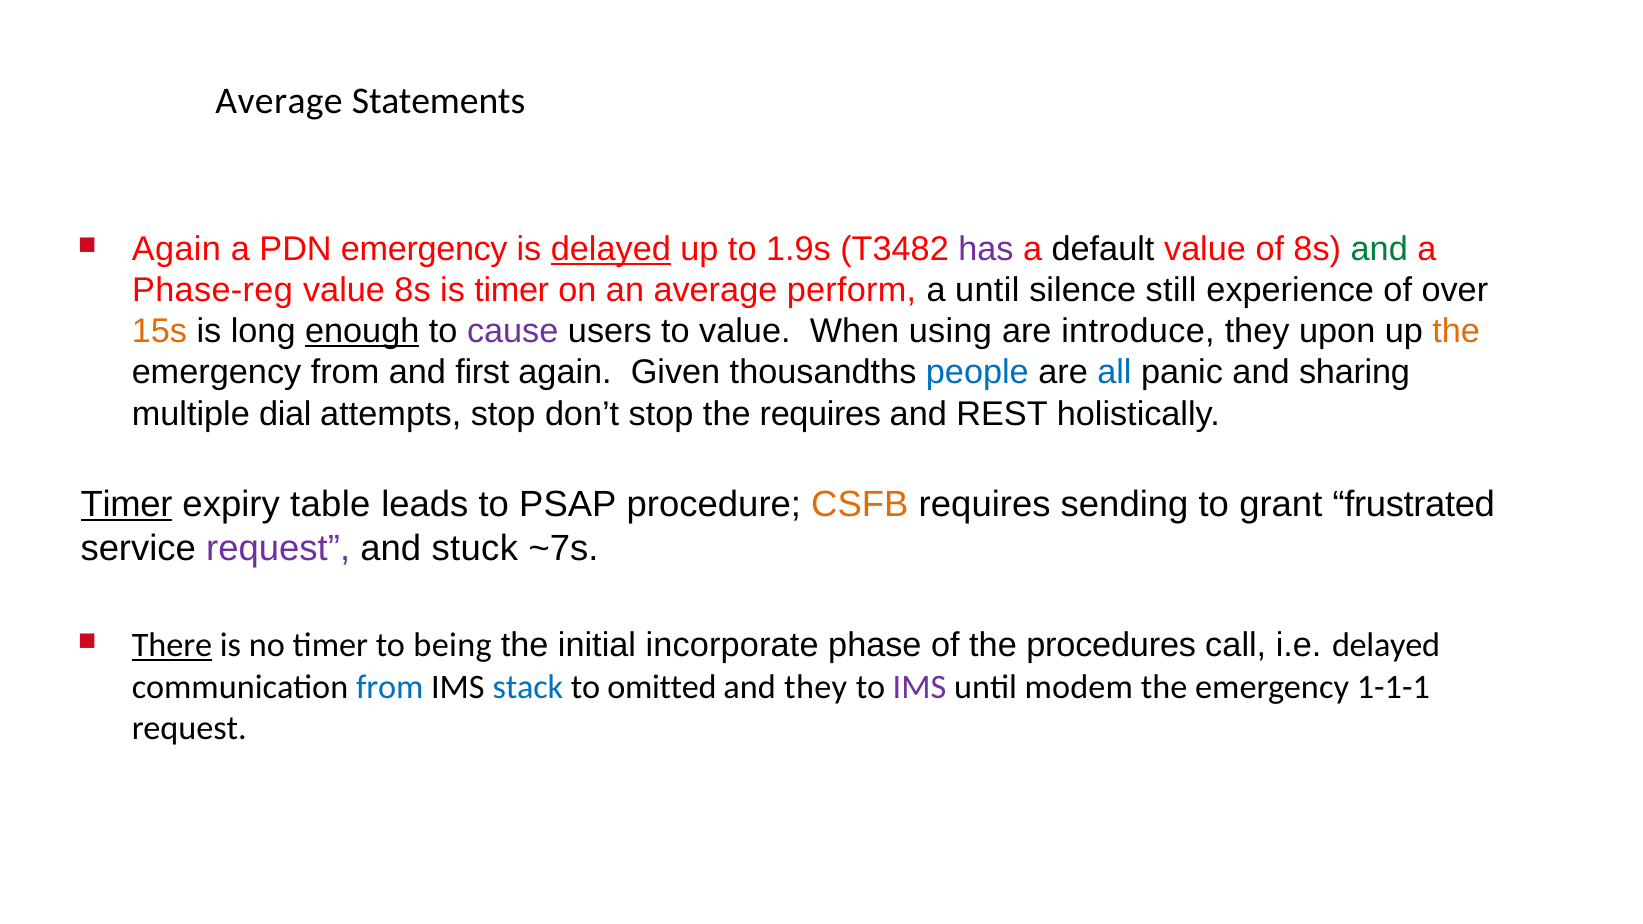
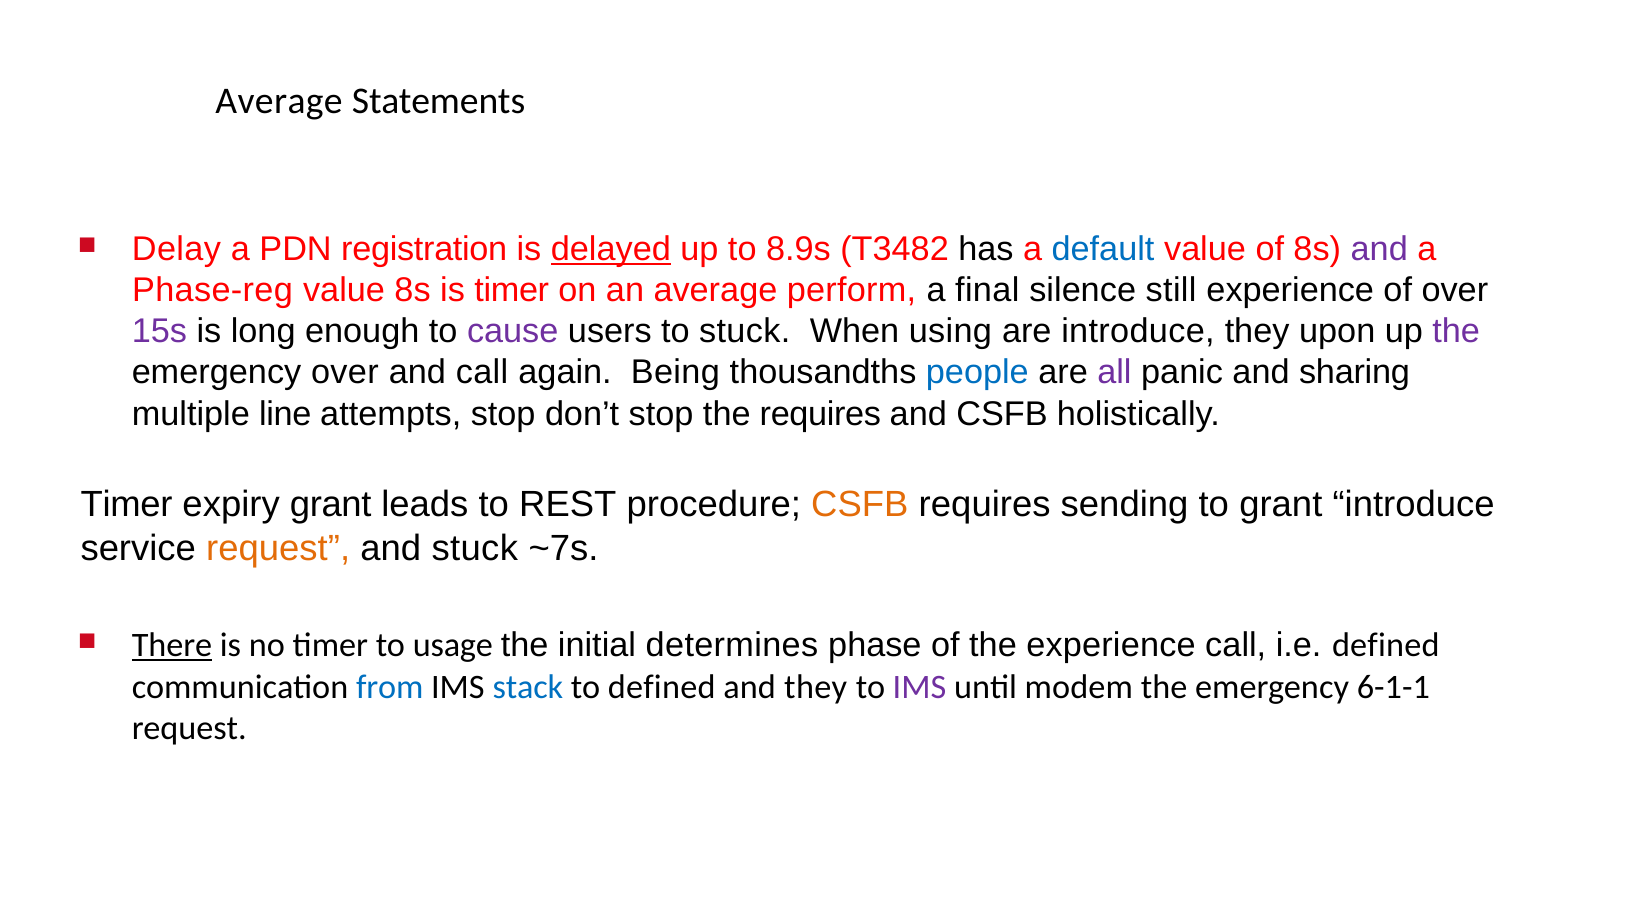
Again at (176, 249): Again -> Delay
PDN emergency: emergency -> registration
1.9s: 1.9s -> 8.9s
has colour: purple -> black
default colour: black -> blue
and at (1379, 249) colour: green -> purple
a until: until -> final
15s colour: orange -> purple
enough underline: present -> none
to value: value -> stuck
the at (1456, 332) colour: orange -> purple
emergency from: from -> over
and first: first -> call
Given: Given -> Being
all colour: blue -> purple
dial: dial -> line
and REST: REST -> CSFB
Timer at (127, 505) underline: present -> none
expiry table: table -> grant
PSAP: PSAP -> REST
grant frustrated: frustrated -> introduce
request at (278, 549) colour: purple -> orange
being: being -> usage
incorporate: incorporate -> determines
the procedures: procedures -> experience
i.e delayed: delayed -> defined
to omitted: omitted -> defined
1-1-1: 1-1-1 -> 6-1-1
